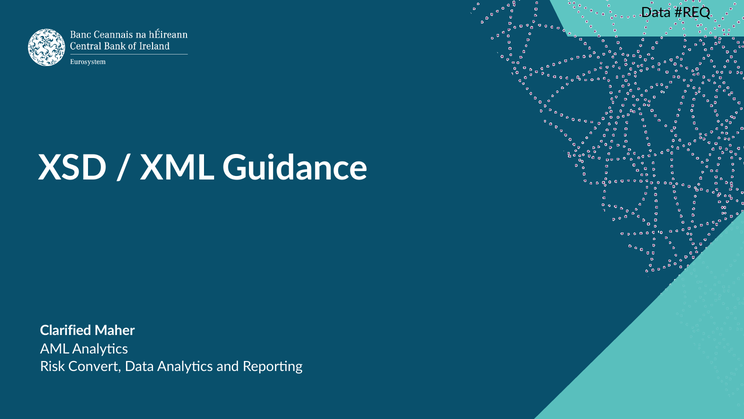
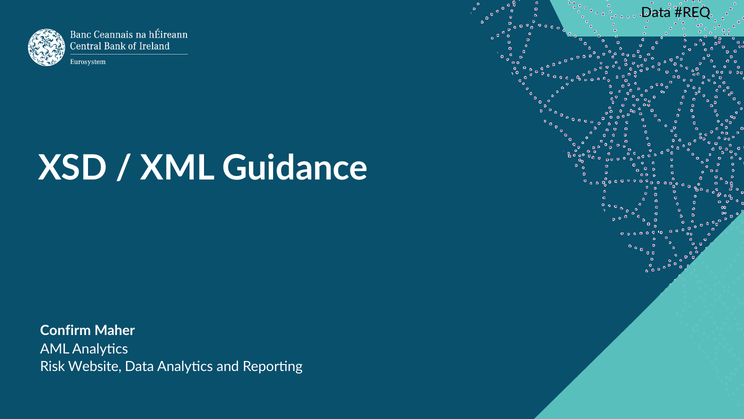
Clarified: Clarified -> Confirm
Convert: Convert -> Website
